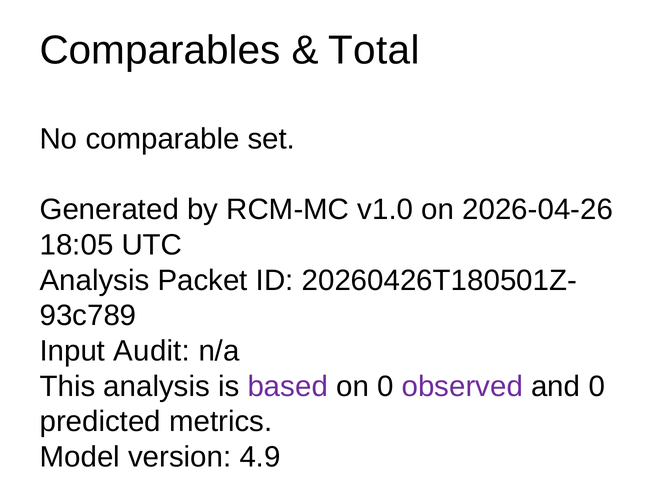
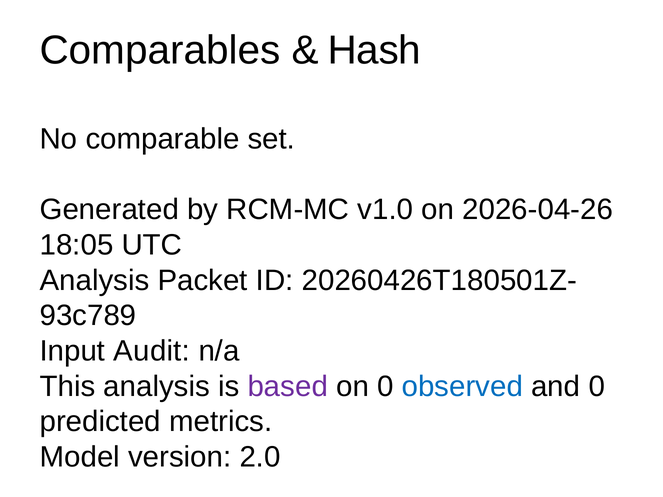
Total: Total -> Hash
observed colour: purple -> blue
4.9: 4.9 -> 2.0
